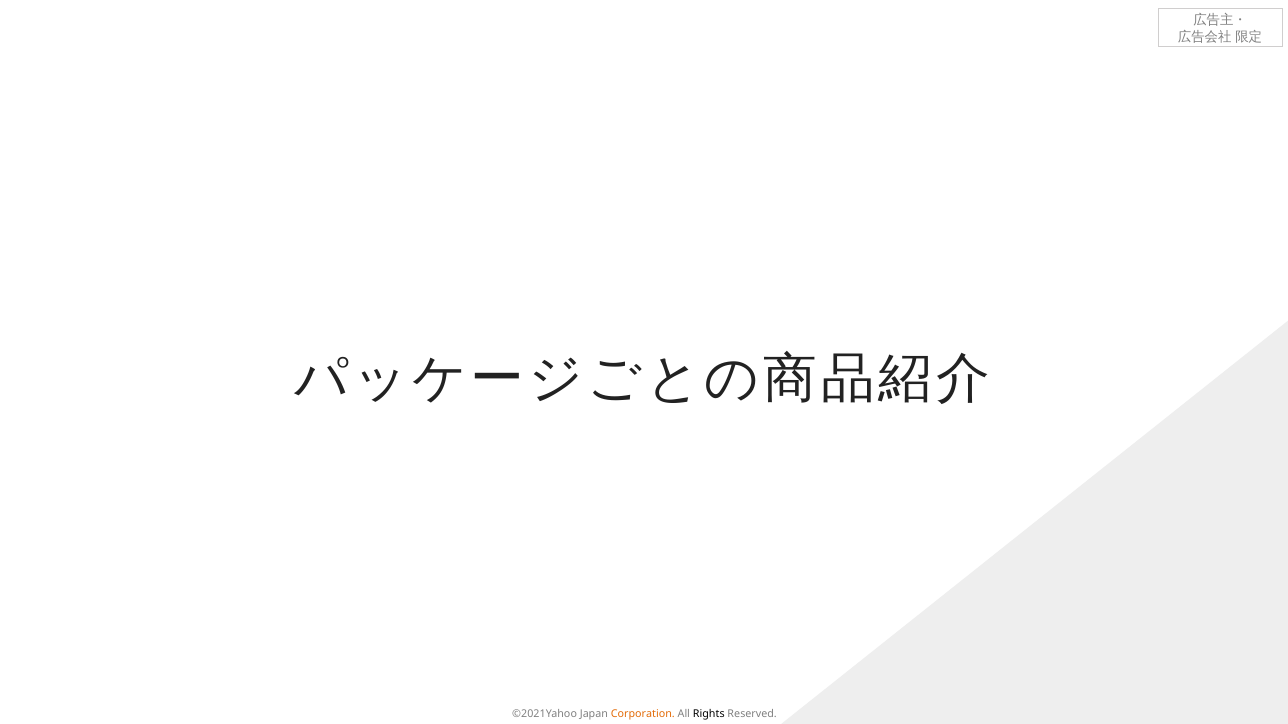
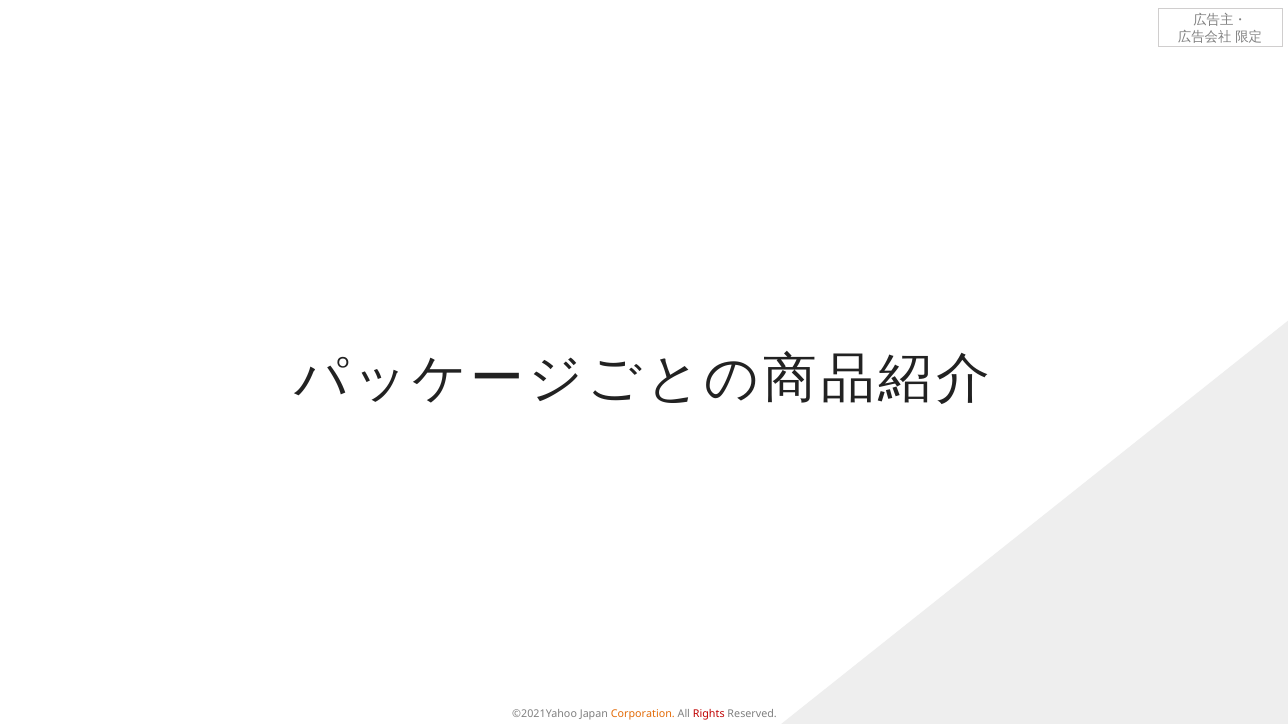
Rights colour: black -> red
